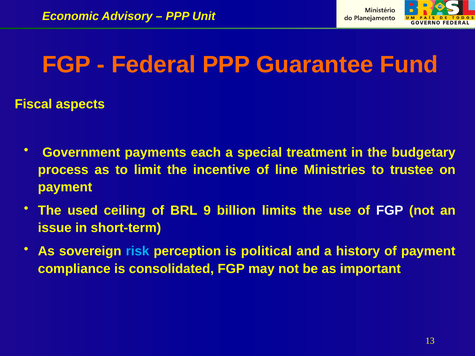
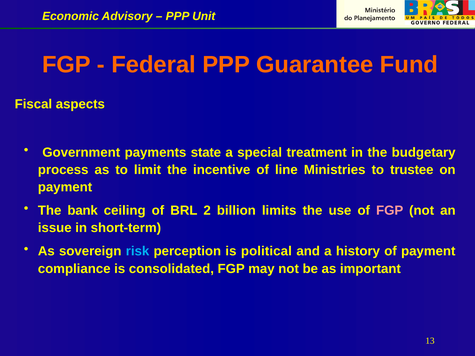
each: each -> state
used: used -> bank
9: 9 -> 2
FGP at (390, 211) colour: white -> pink
